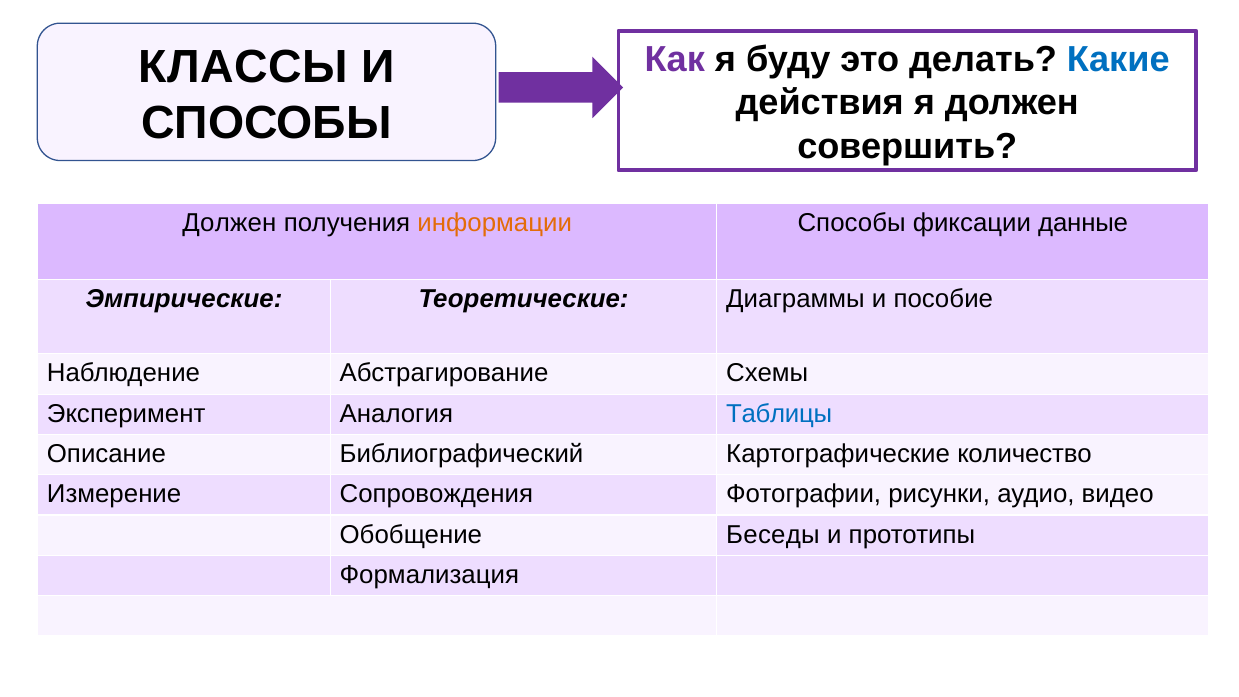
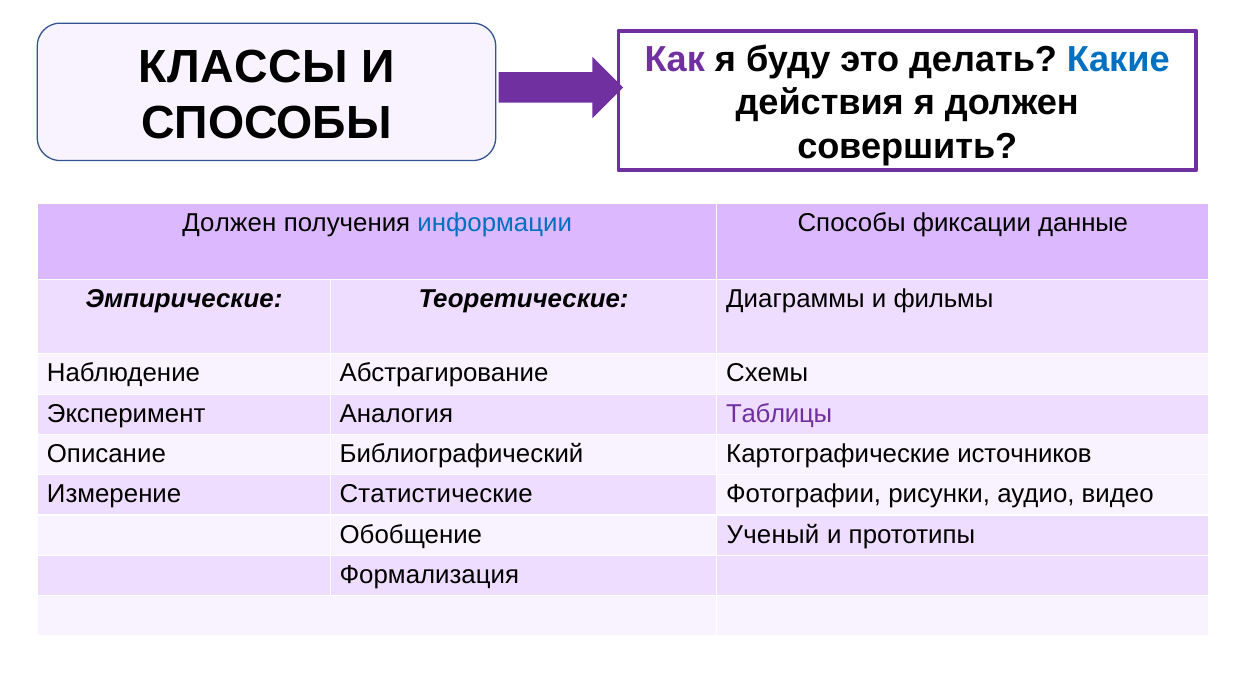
информации colour: orange -> blue
пособие: пособие -> фильмы
Таблицы colour: blue -> purple
количество: количество -> источников
Сопровождения: Сопровождения -> Статистические
Беседы: Беседы -> Ученый
